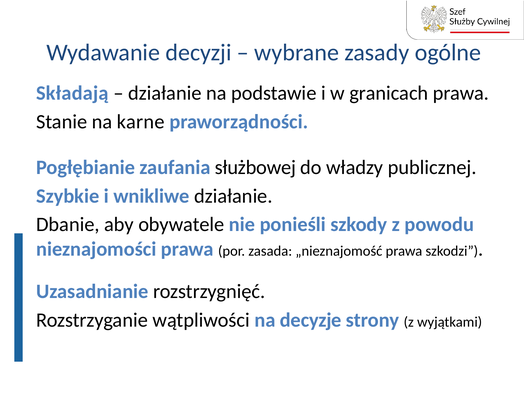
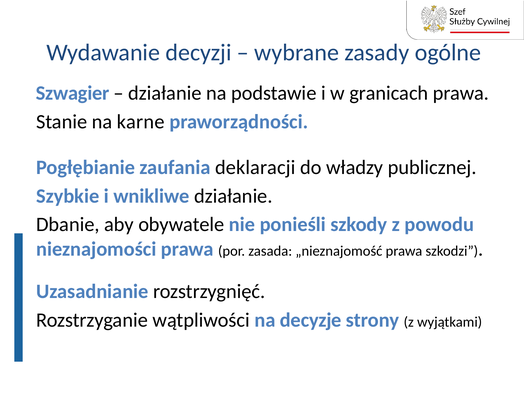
Składają: Składają -> Szwagier
służbowej: służbowej -> deklaracji
